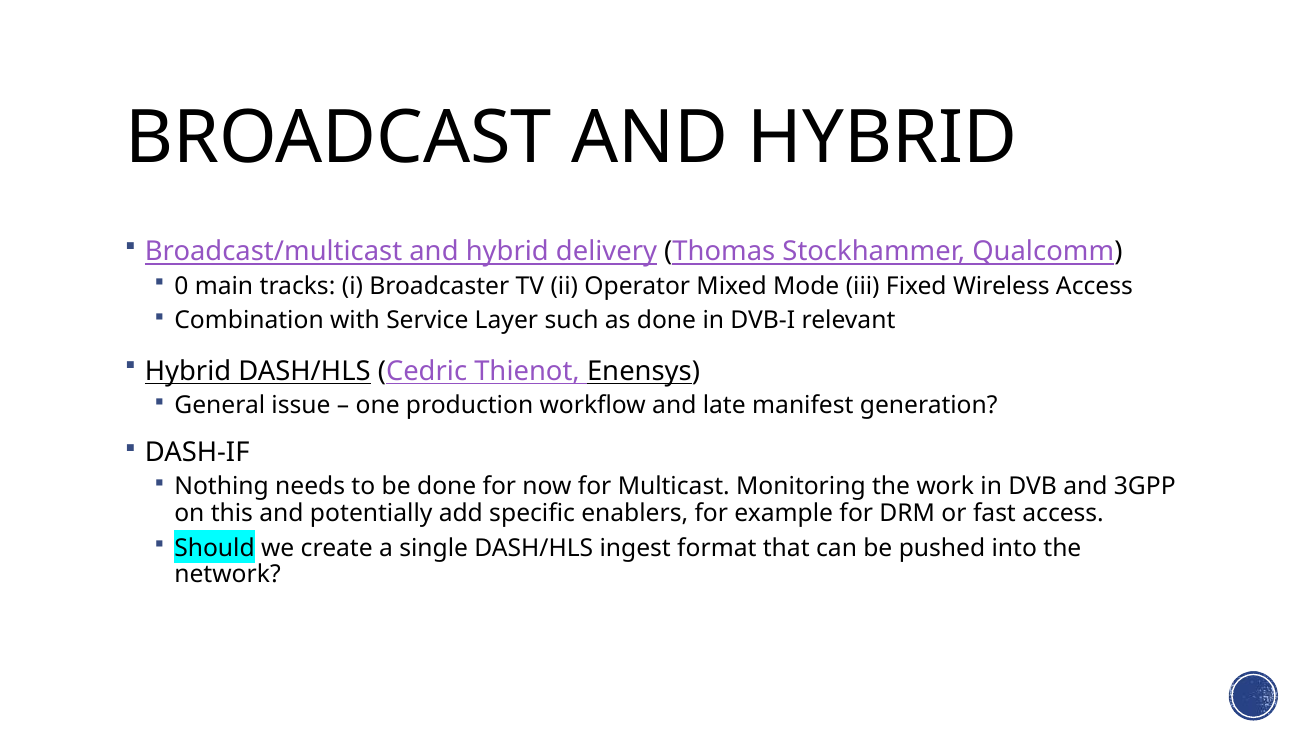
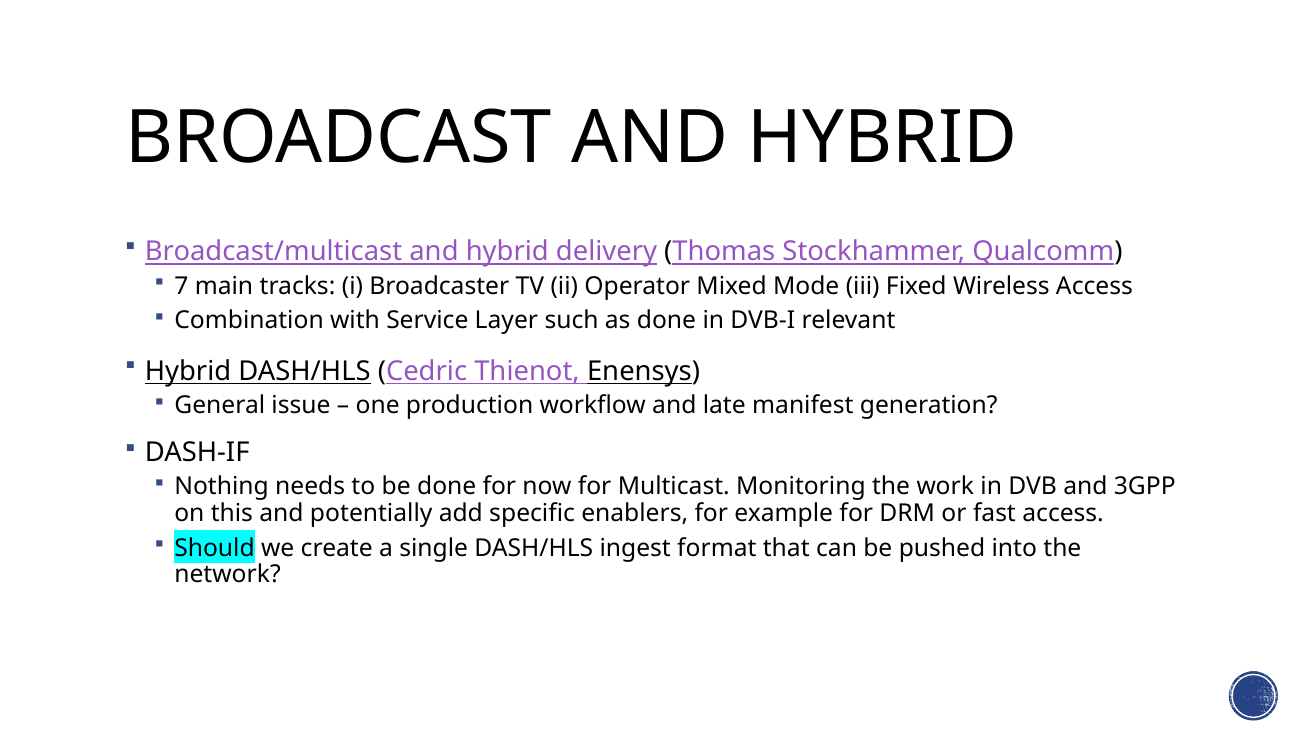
0: 0 -> 7
